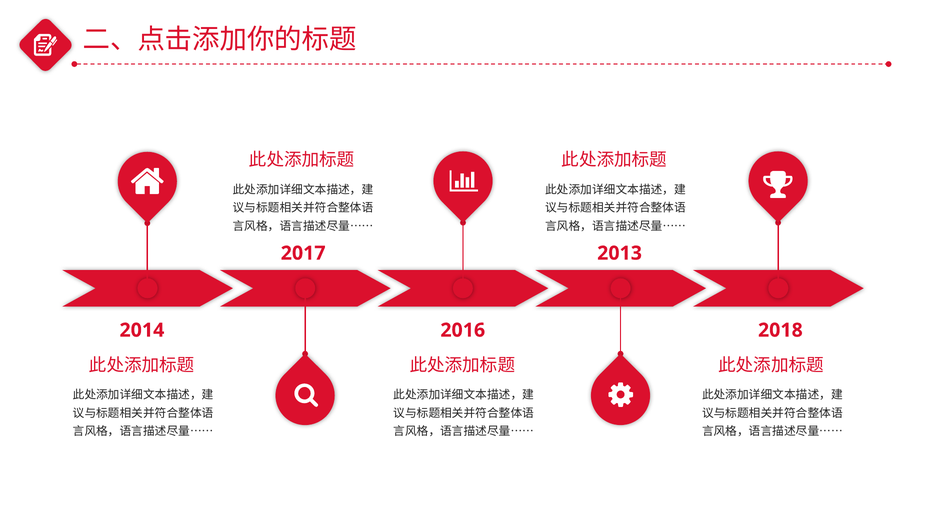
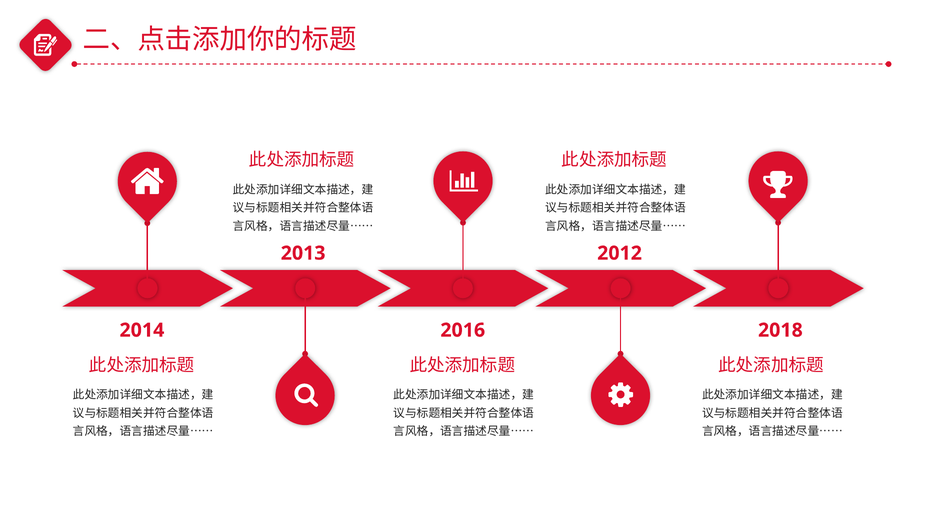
2017: 2017 -> 2013
2013: 2013 -> 2012
